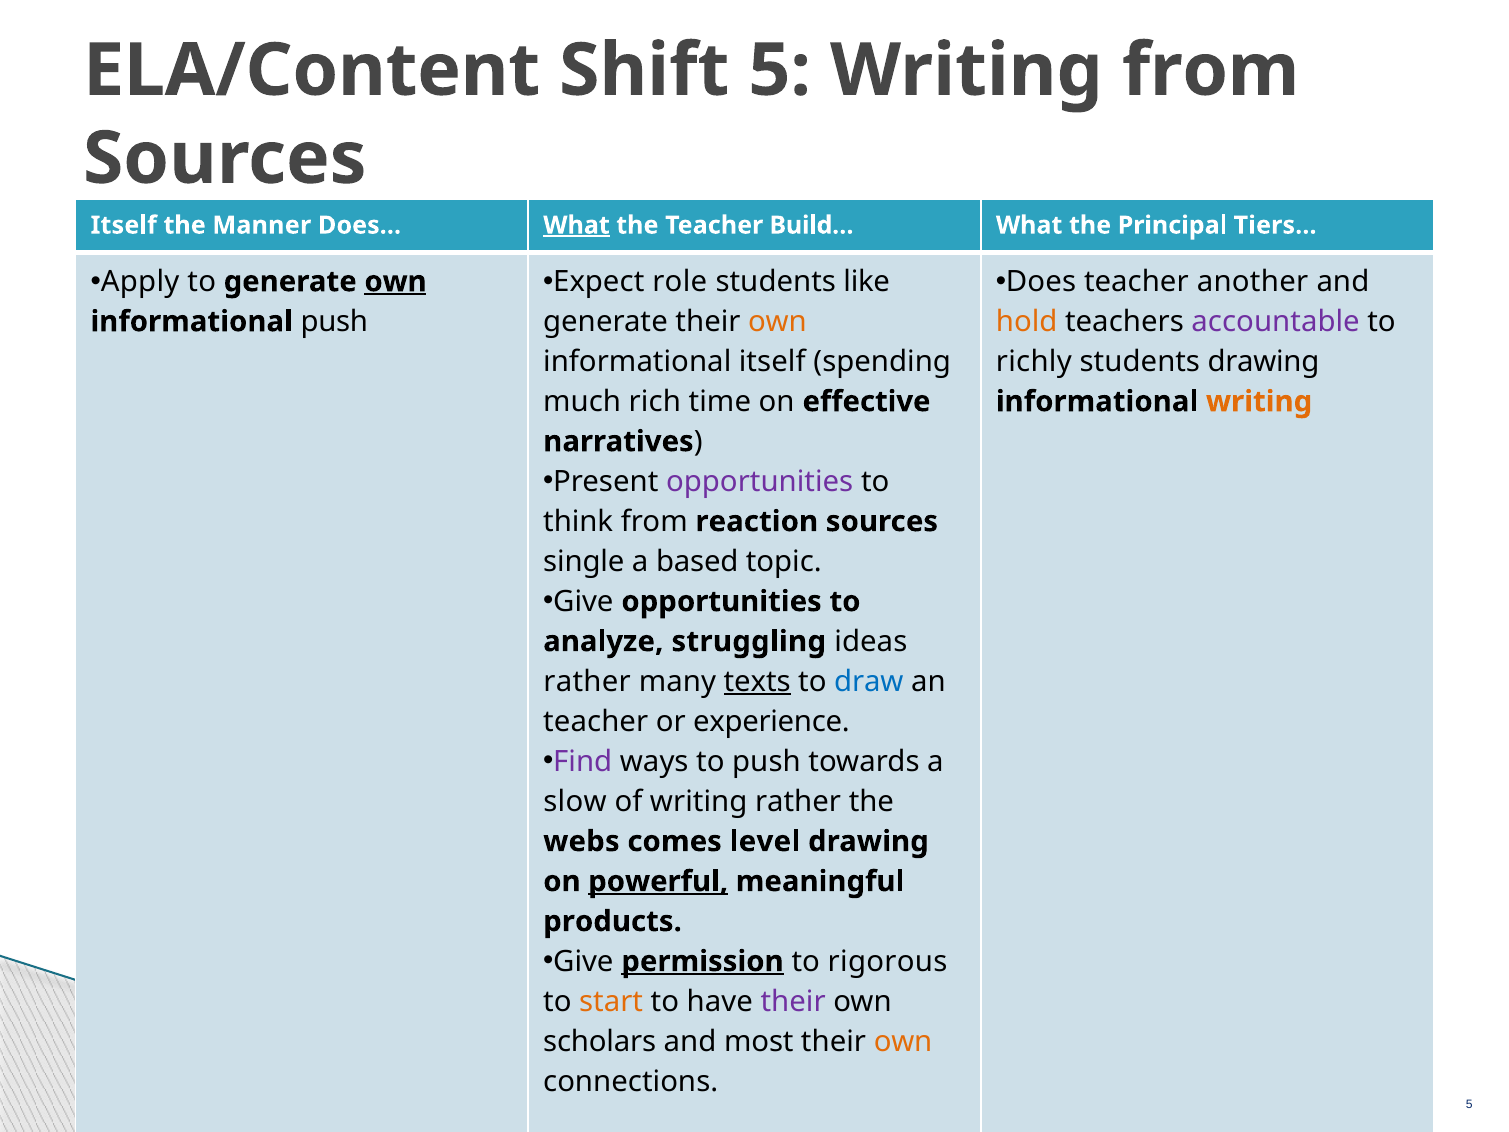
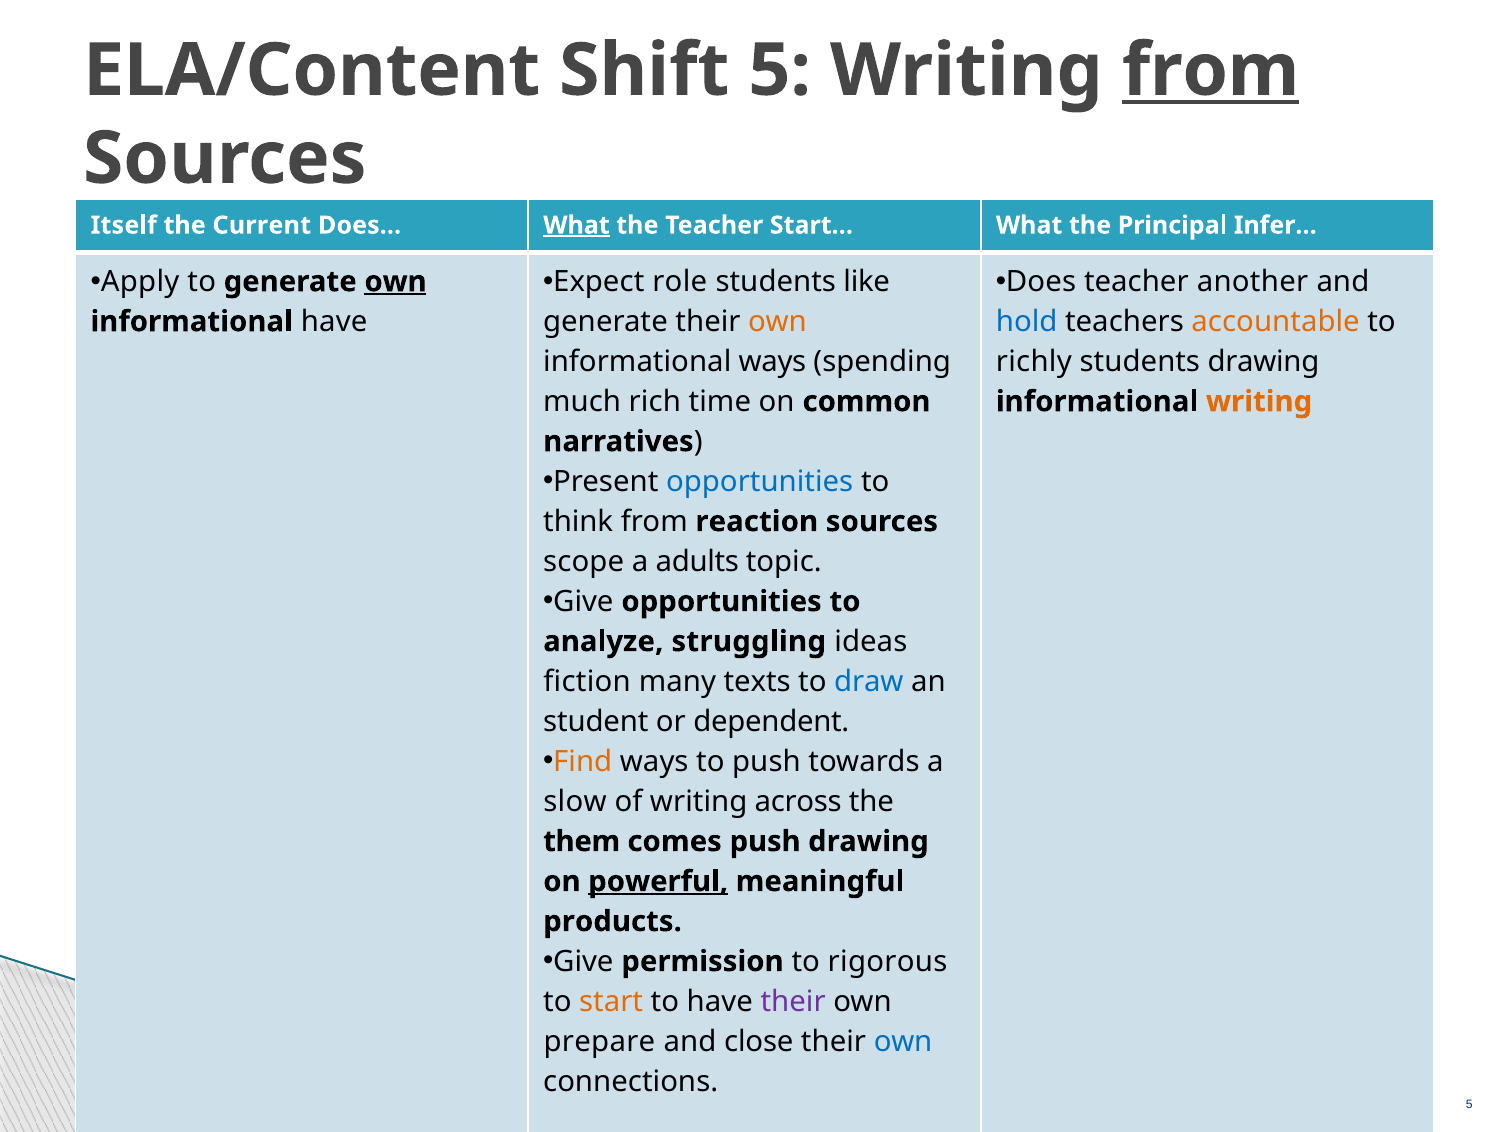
from at (1211, 71) underline: none -> present
Manner: Manner -> Current
Build…: Build… -> Start…
Tiers…: Tiers… -> Infer…
hold colour: orange -> blue
accountable colour: purple -> orange
informational push: push -> have
informational itself: itself -> ways
effective: effective -> common
opportunities at (760, 481) colour: purple -> blue
single: single -> scope
based: based -> adults
rather at (587, 681): rather -> fiction
texts underline: present -> none
teacher at (596, 721): teacher -> student
experience: experience -> dependent
Find colour: purple -> orange
writing rather: rather -> across
webs: webs -> them
comes level: level -> push
permission underline: present -> none
scholars: scholars -> prepare
most: most -> close
own at (903, 1041) colour: orange -> blue
